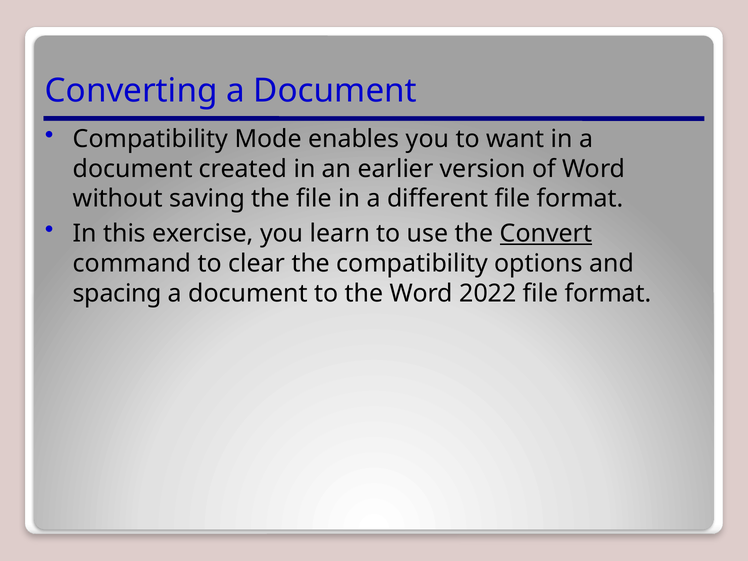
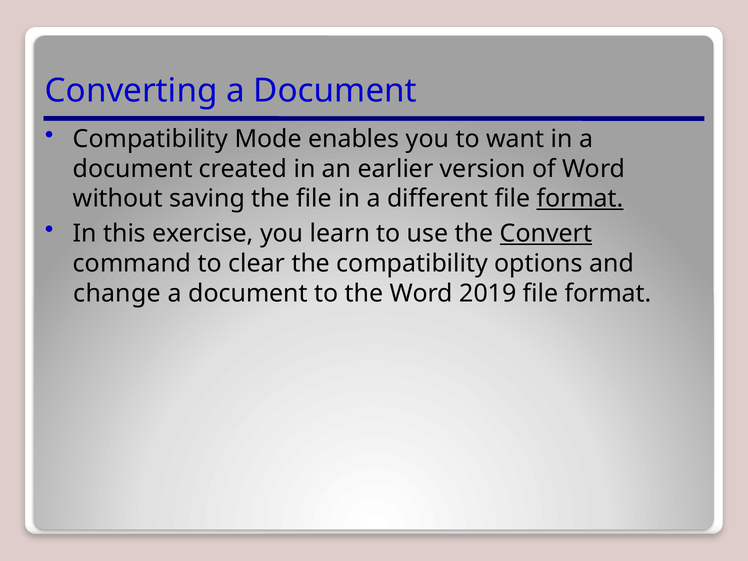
format at (580, 199) underline: none -> present
spacing: spacing -> change
2022: 2022 -> 2019
